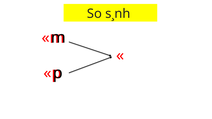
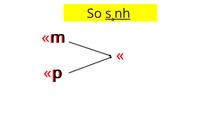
s¸nh underline: none -> present
